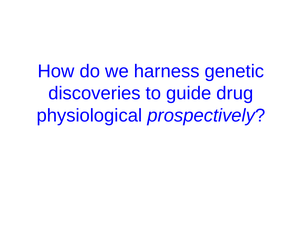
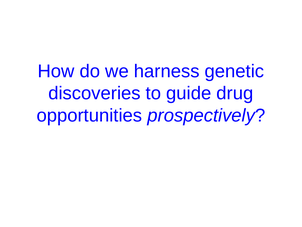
physiological: physiological -> opportunities
